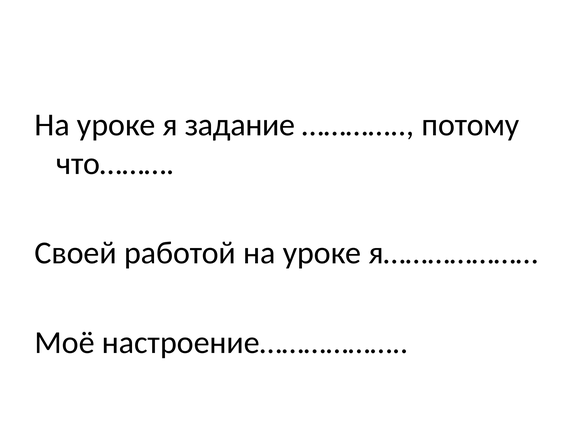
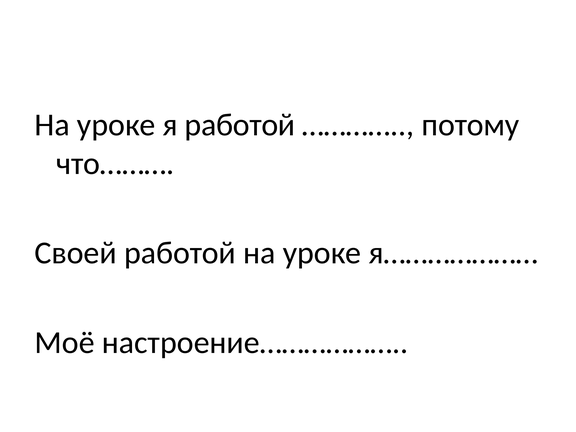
я задание: задание -> работой
